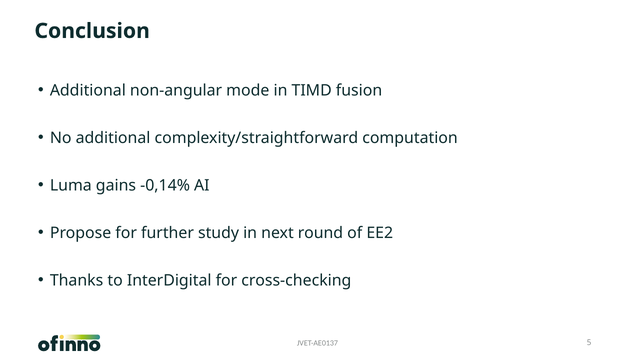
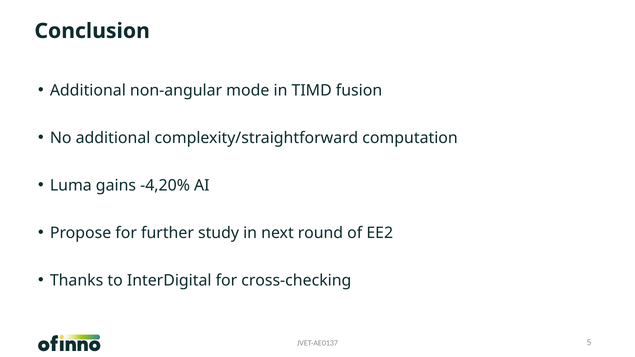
-0,14%: -0,14% -> -4,20%
